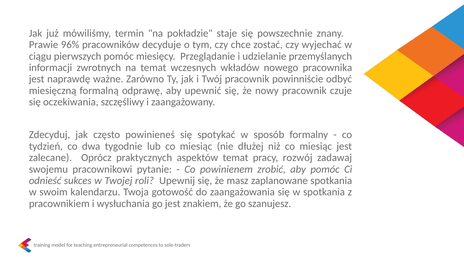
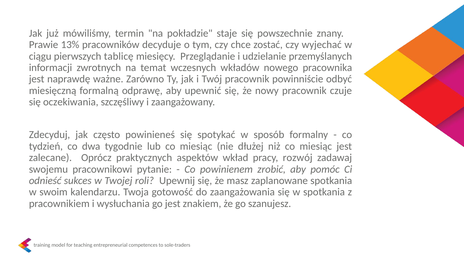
96%: 96% -> 13%
pierwszych pomóc: pomóc -> tablicę
aspektów temat: temat -> wkład
